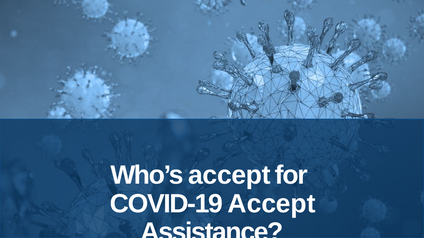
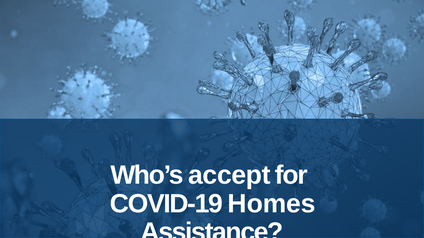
COVID-19 Accept: Accept -> Homes
